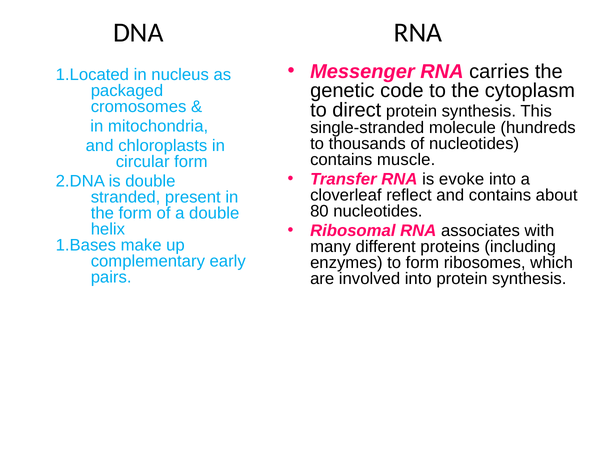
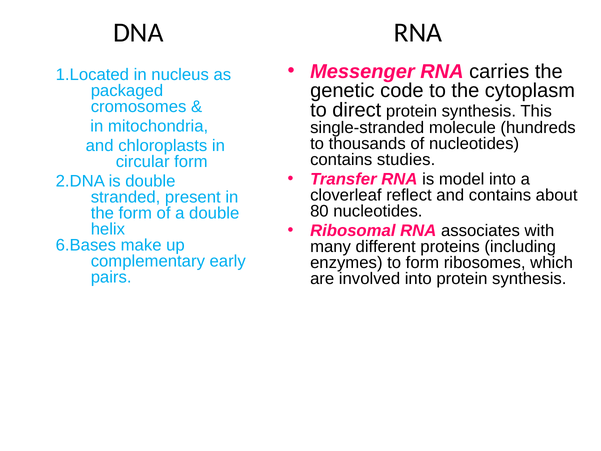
muscle: muscle -> studies
evoke: evoke -> model
1.Bases: 1.Bases -> 6.Bases
